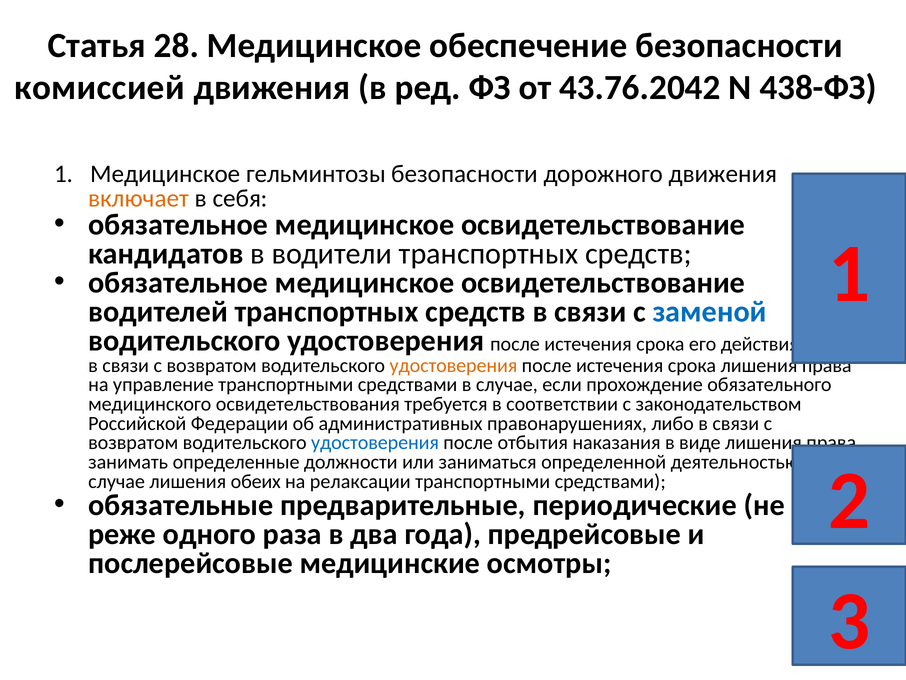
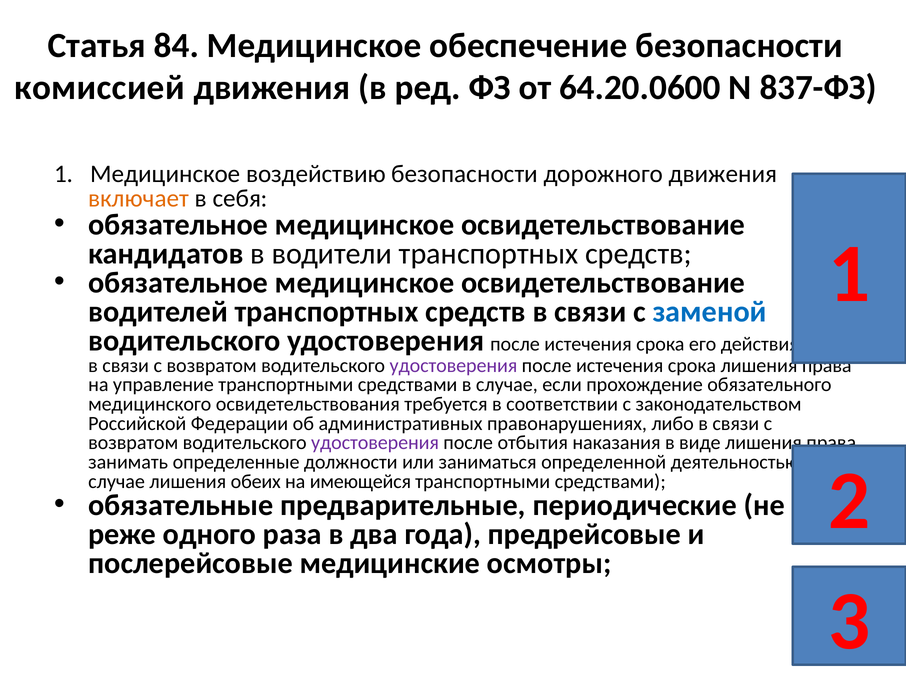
28: 28 -> 84
43.76.2042: 43.76.2042 -> 64.20.0600
438-ФЗ: 438-ФЗ -> 837-ФЗ
гельминтозы: гельминтозы -> воздействию
удостоверения at (453, 365) colour: orange -> purple
удостоверения at (375, 443) colour: blue -> purple
релаксации: релаксации -> имеющейся
